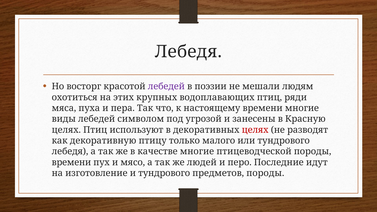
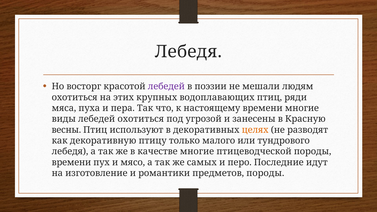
лебедей символом: символом -> охотиться
целях at (66, 130): целях -> весны
целях at (255, 130) colour: red -> orange
людей: людей -> самых
и тундрового: тундрового -> романтики
